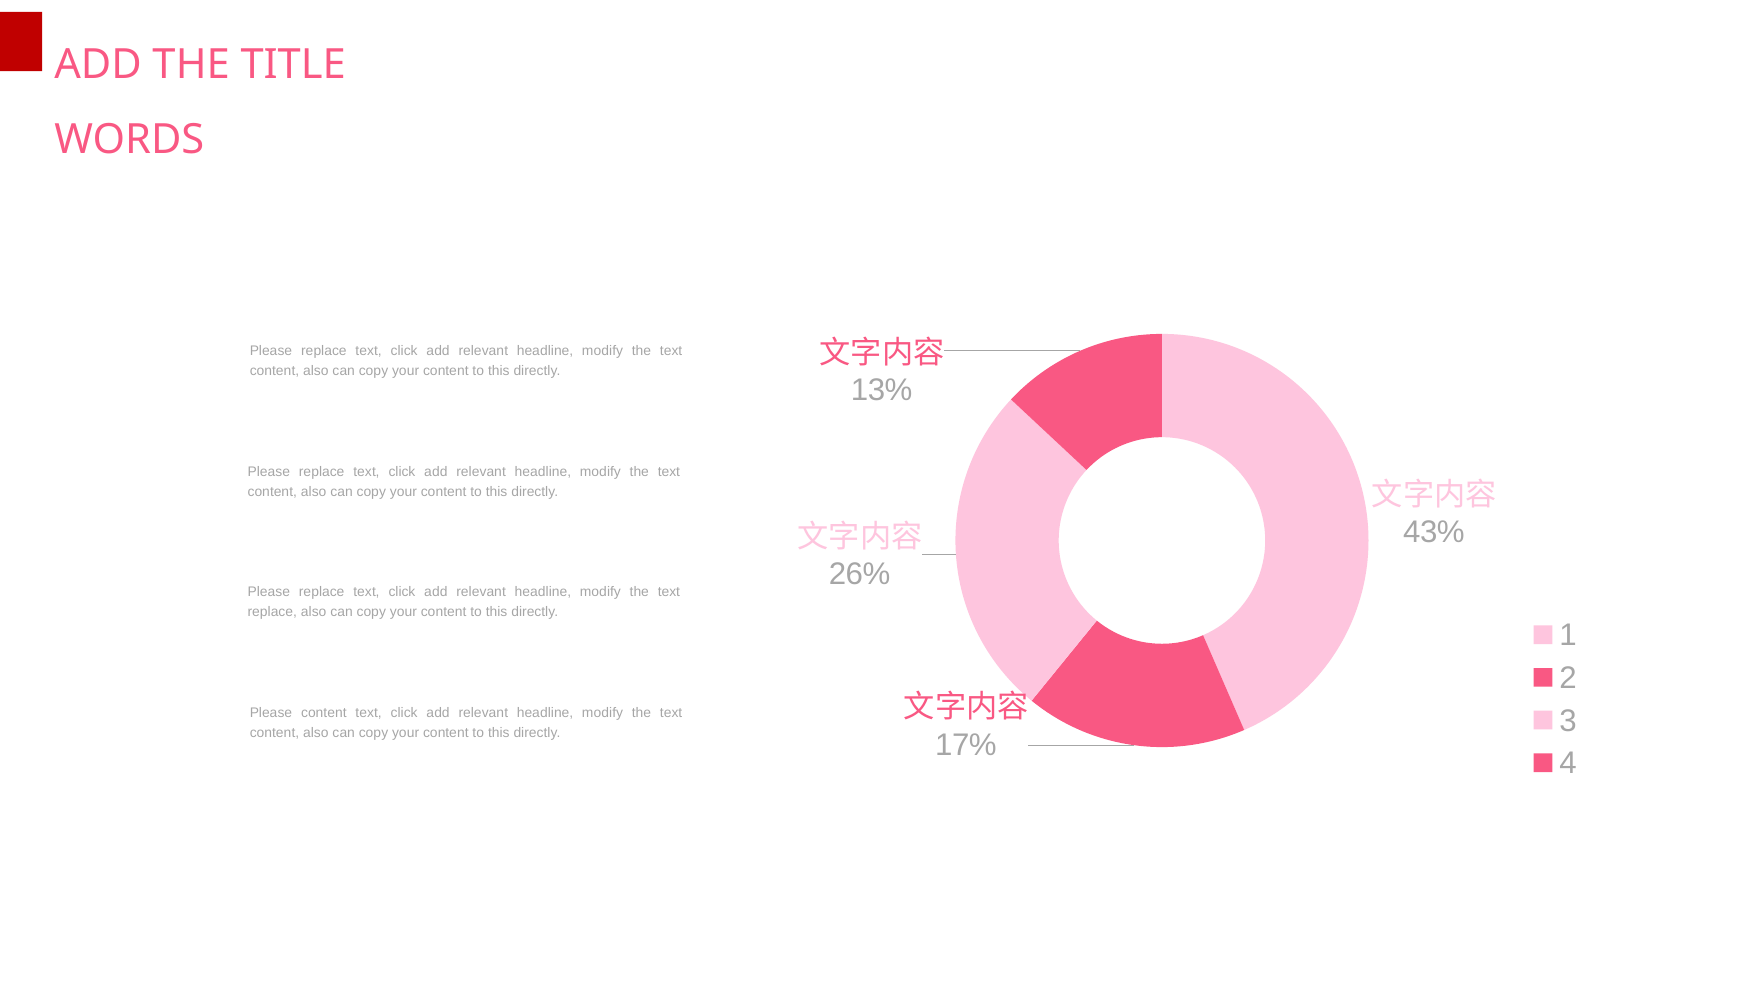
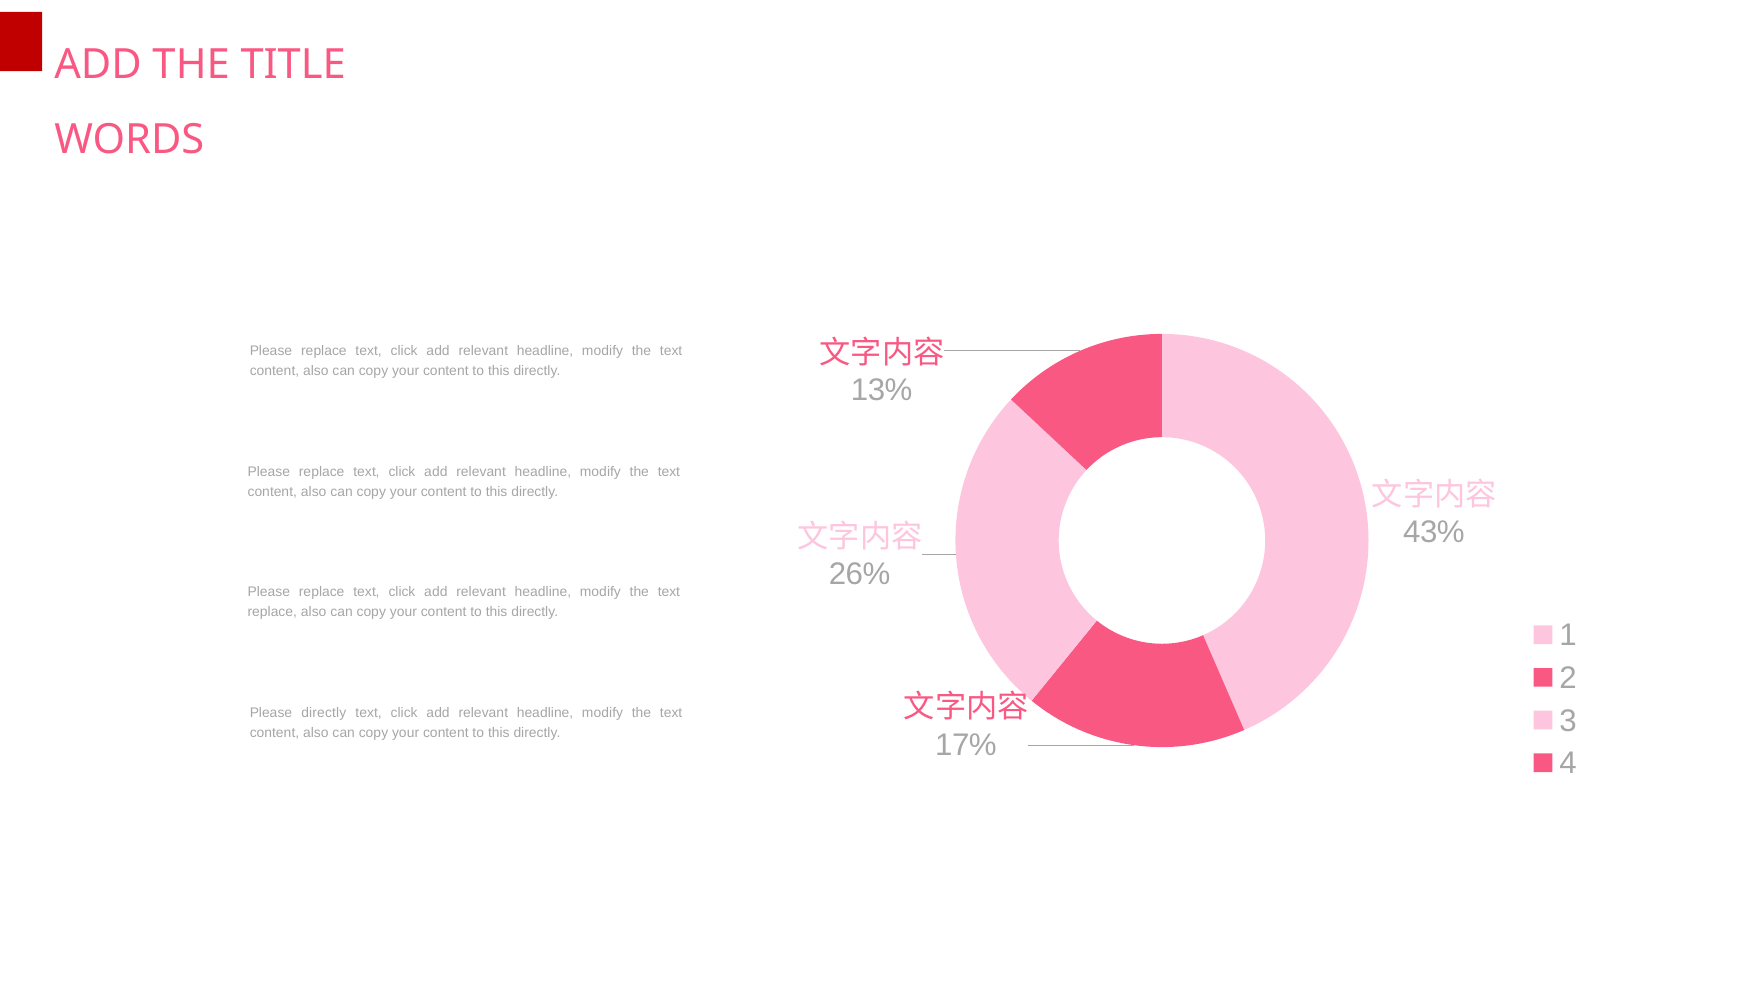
Please content: content -> directly
